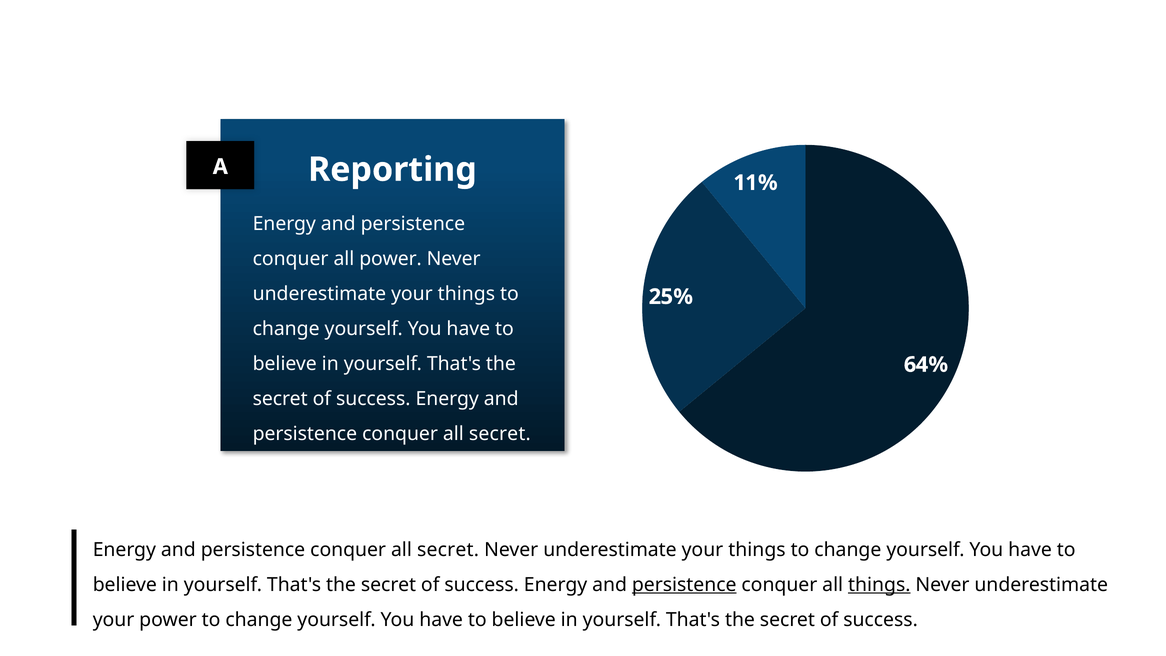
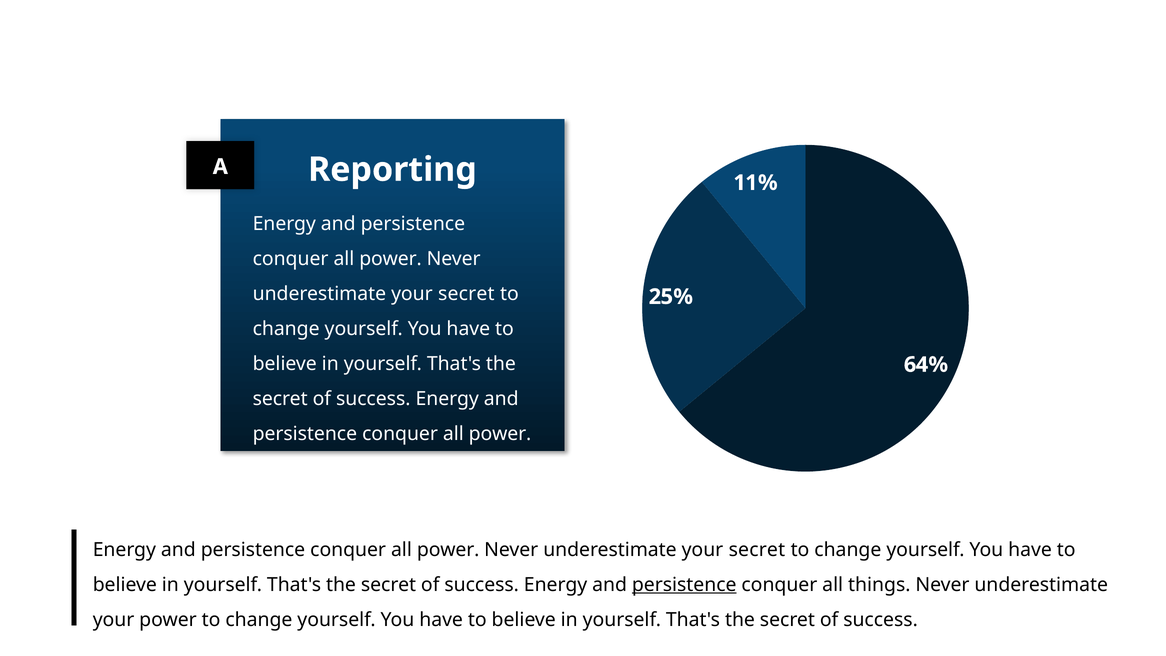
things at (466, 294): things -> secret
secret at (500, 434): secret -> power
secret at (448, 550): secret -> power
things at (757, 550): things -> secret
things at (879, 585) underline: present -> none
